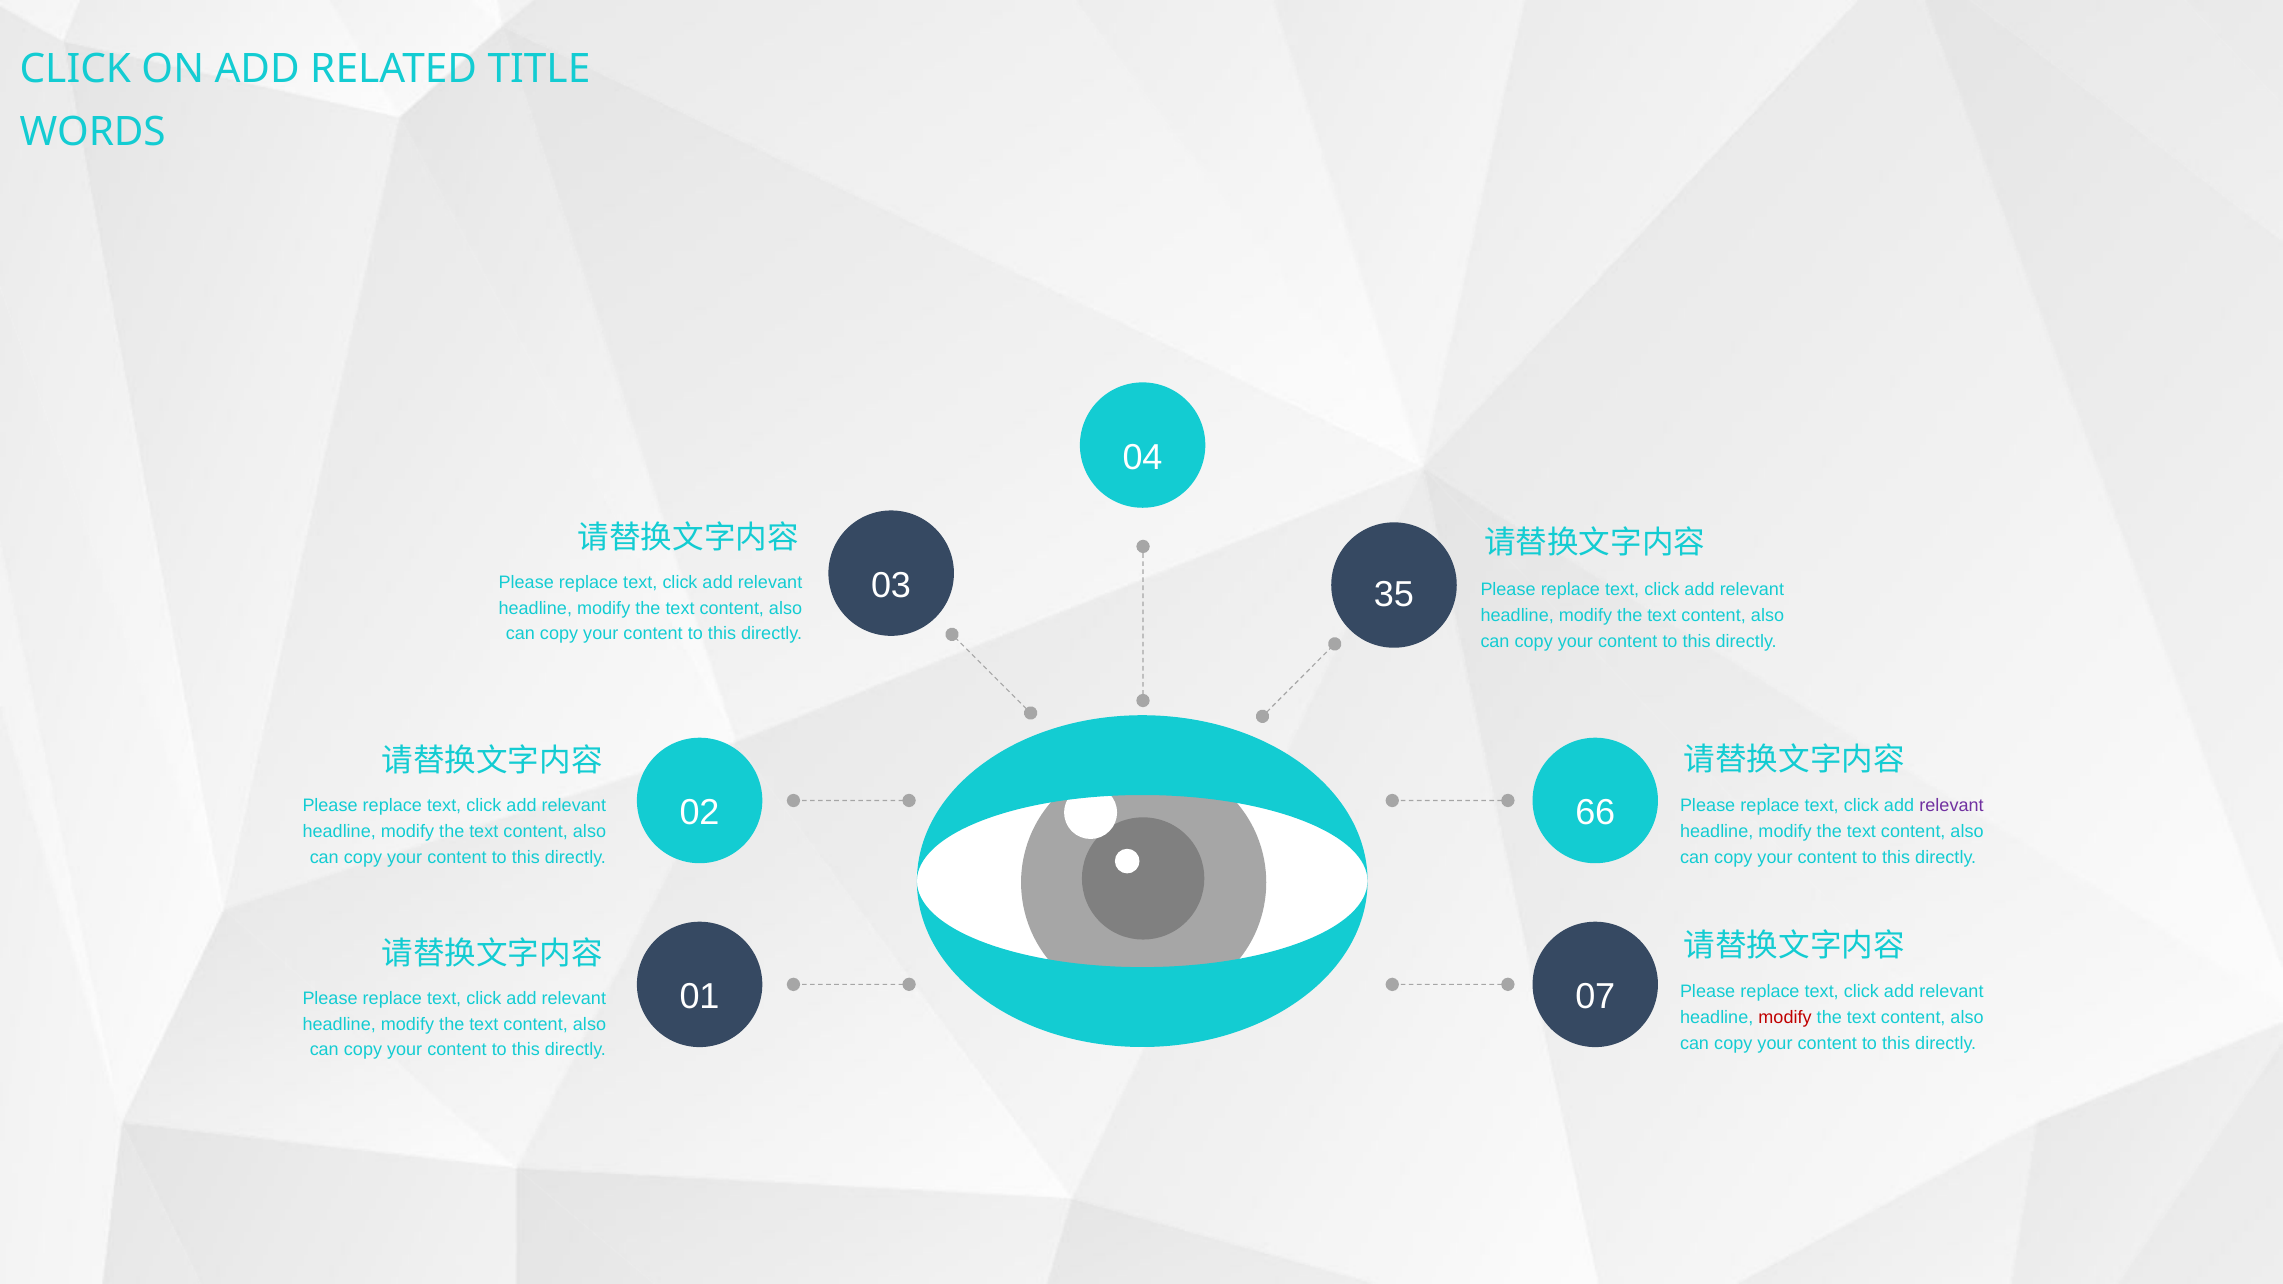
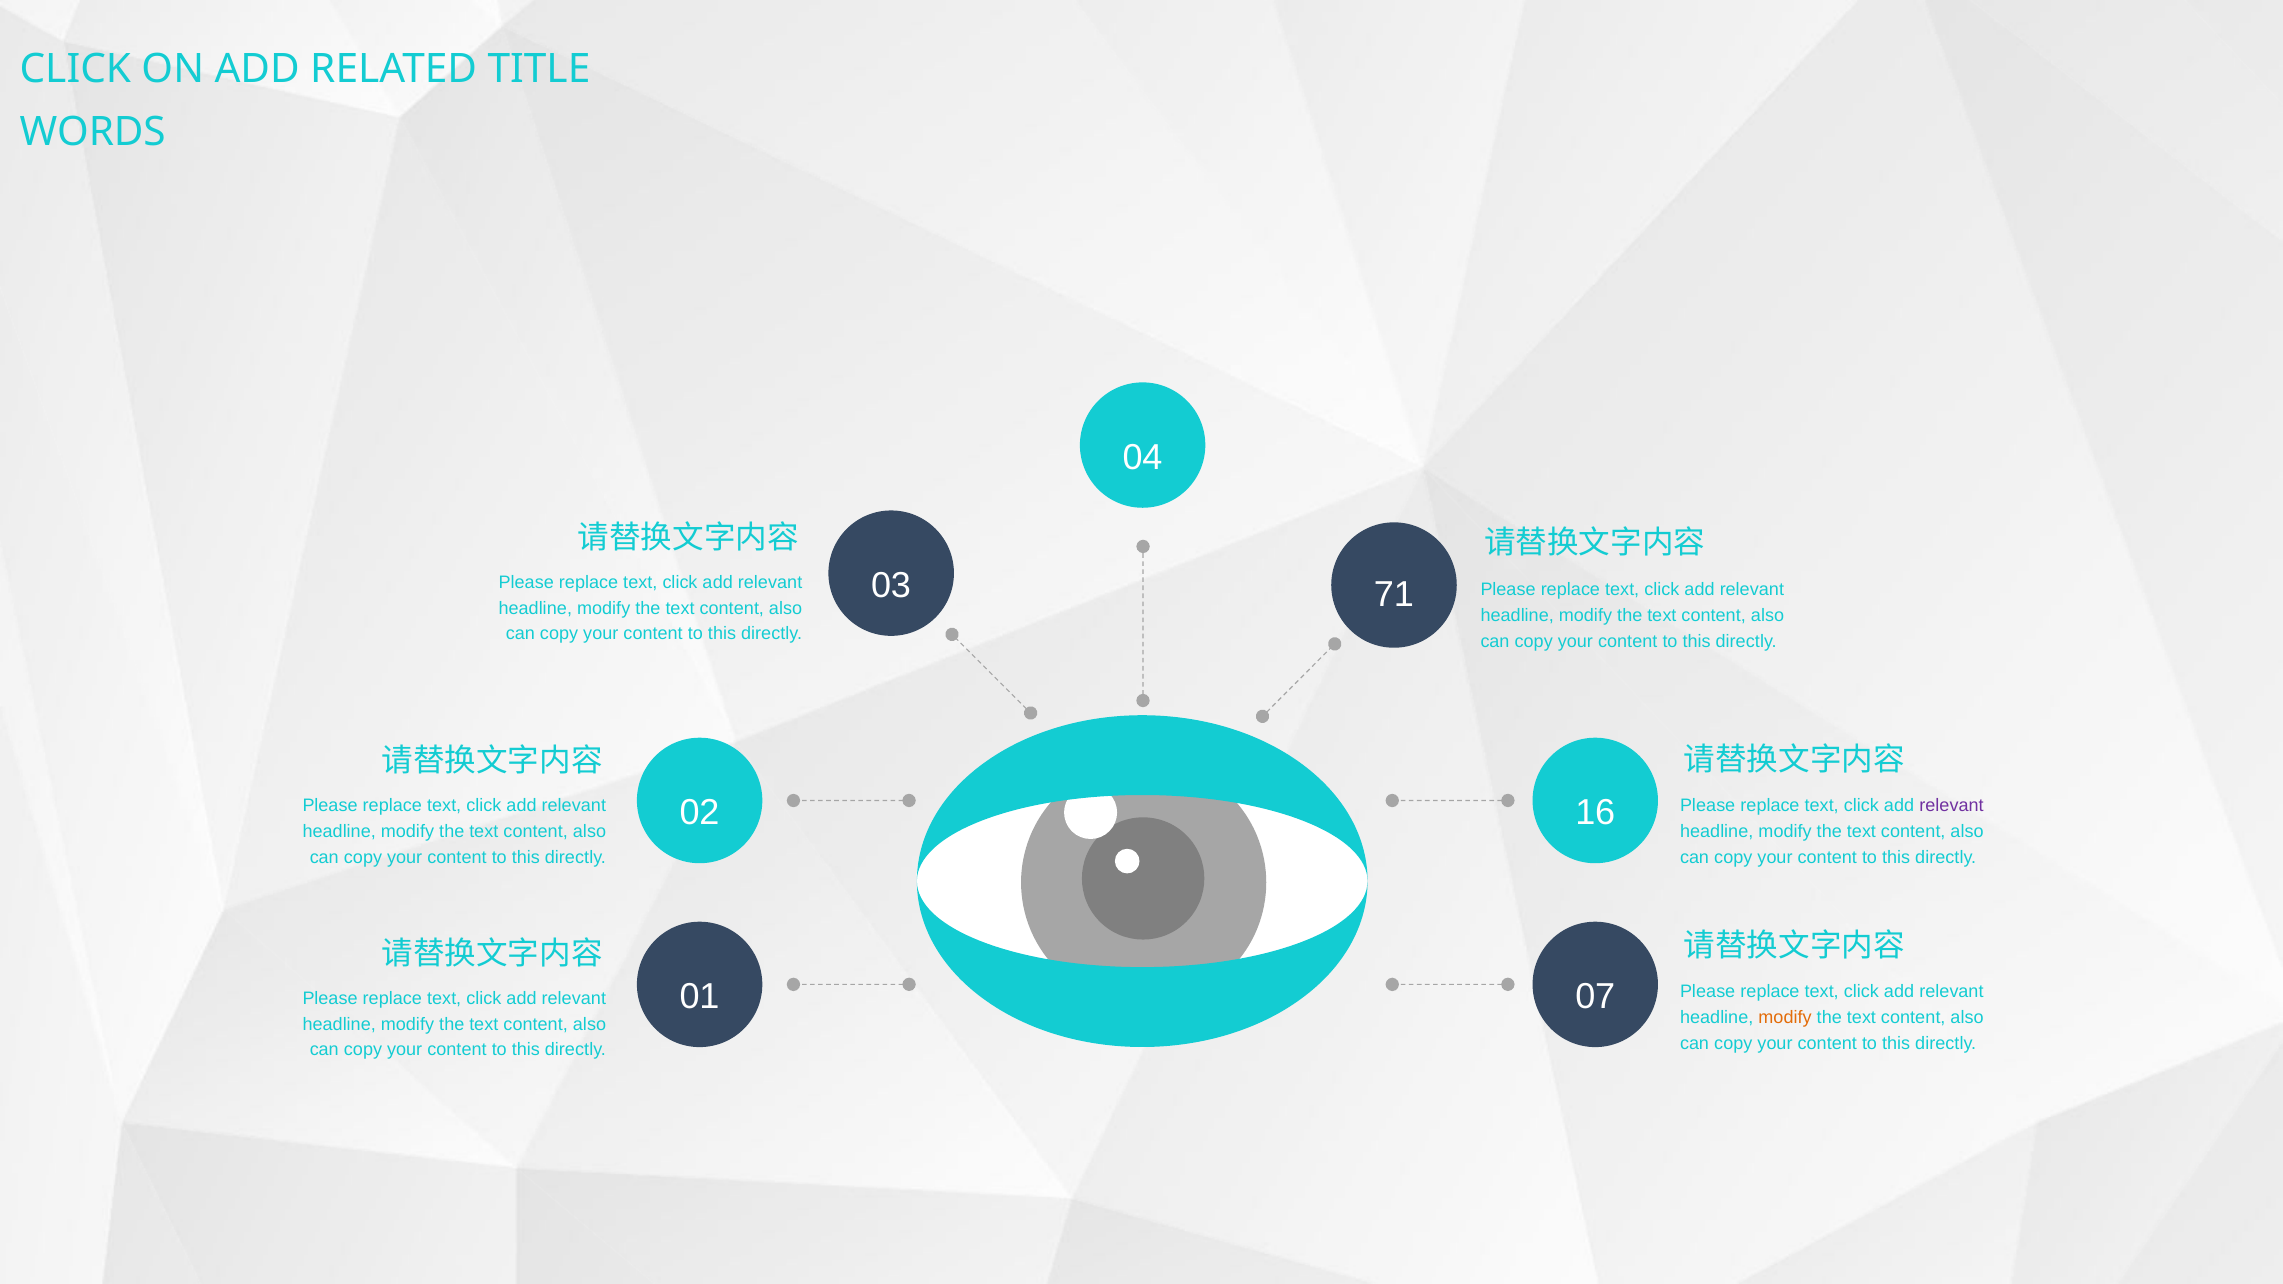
35: 35 -> 71
66: 66 -> 16
modify at (1785, 1018) colour: red -> orange
